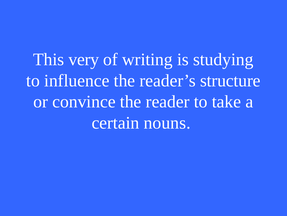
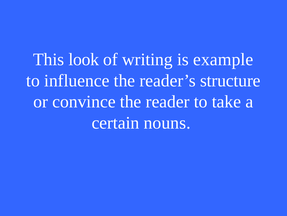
very: very -> look
studying: studying -> example
